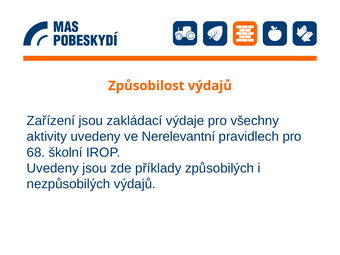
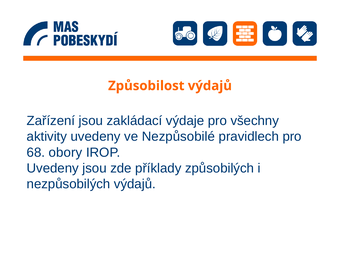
Nerelevantní: Nerelevantní -> Nezpůsobilé
školní: školní -> obory
